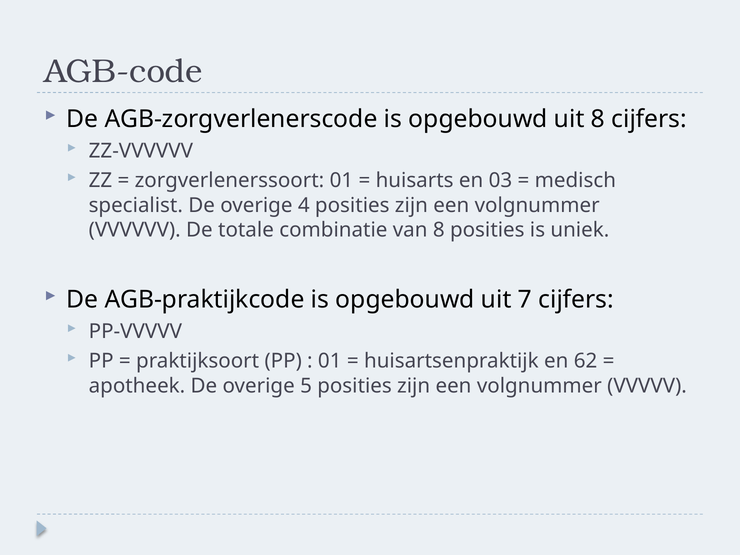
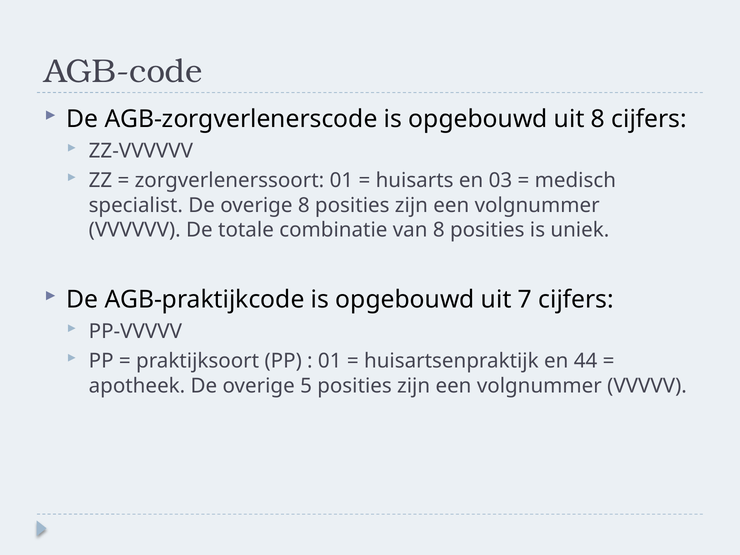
overige 4: 4 -> 8
62: 62 -> 44
